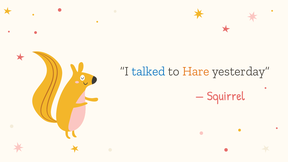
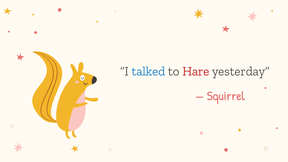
Hare colour: orange -> red
